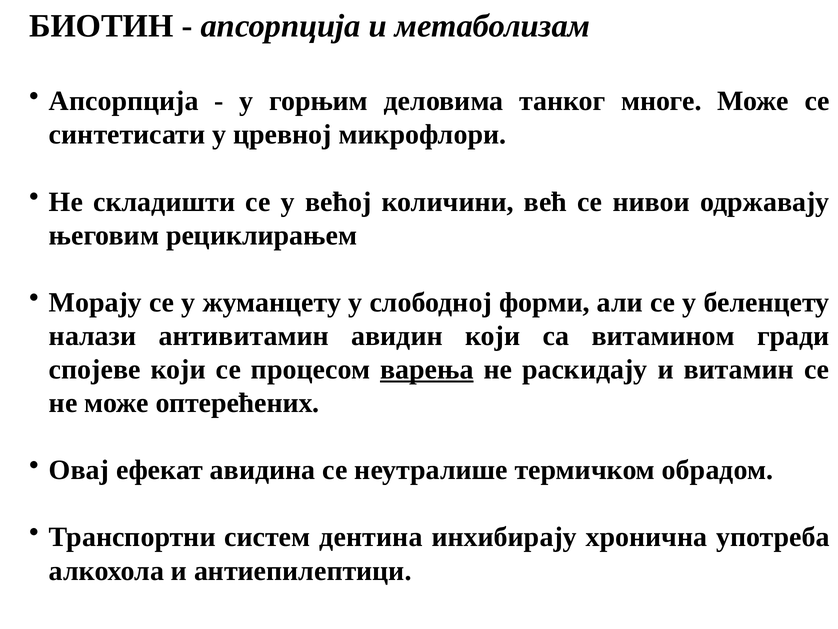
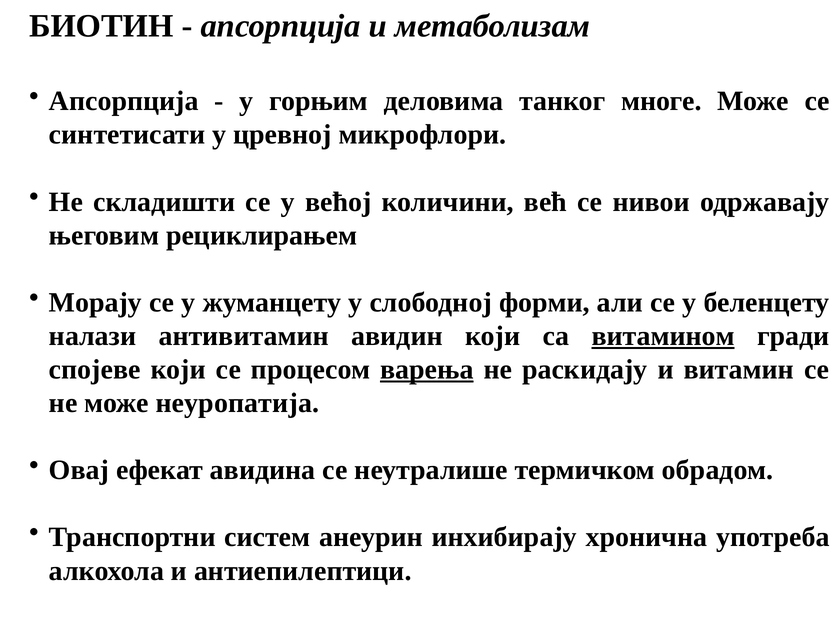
витамином underline: none -> present
оптерећених: оптерећених -> неуропатија
дентина: дентина -> анеурин
